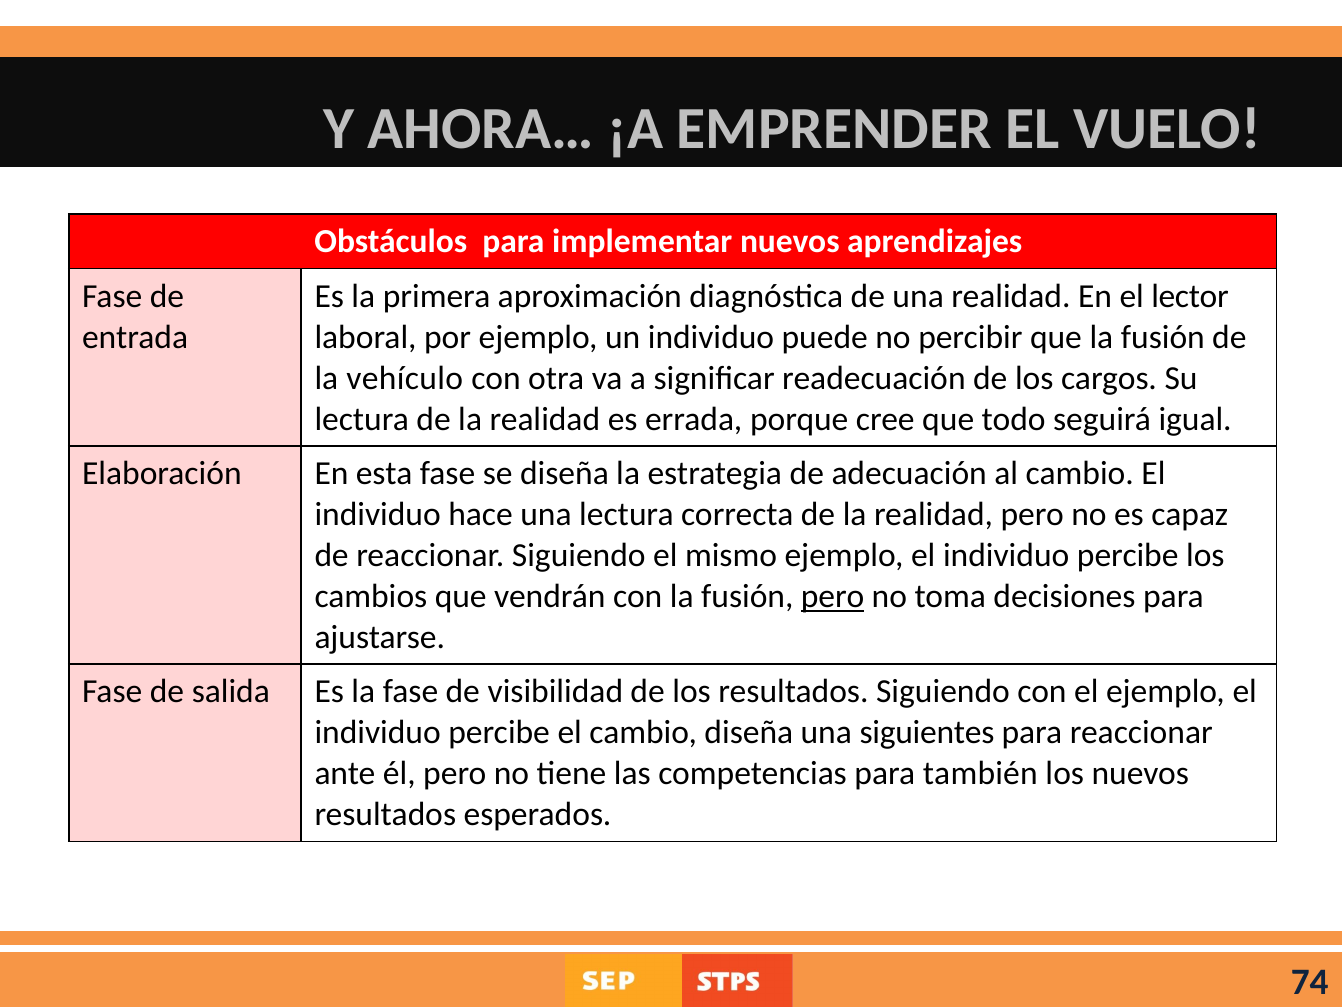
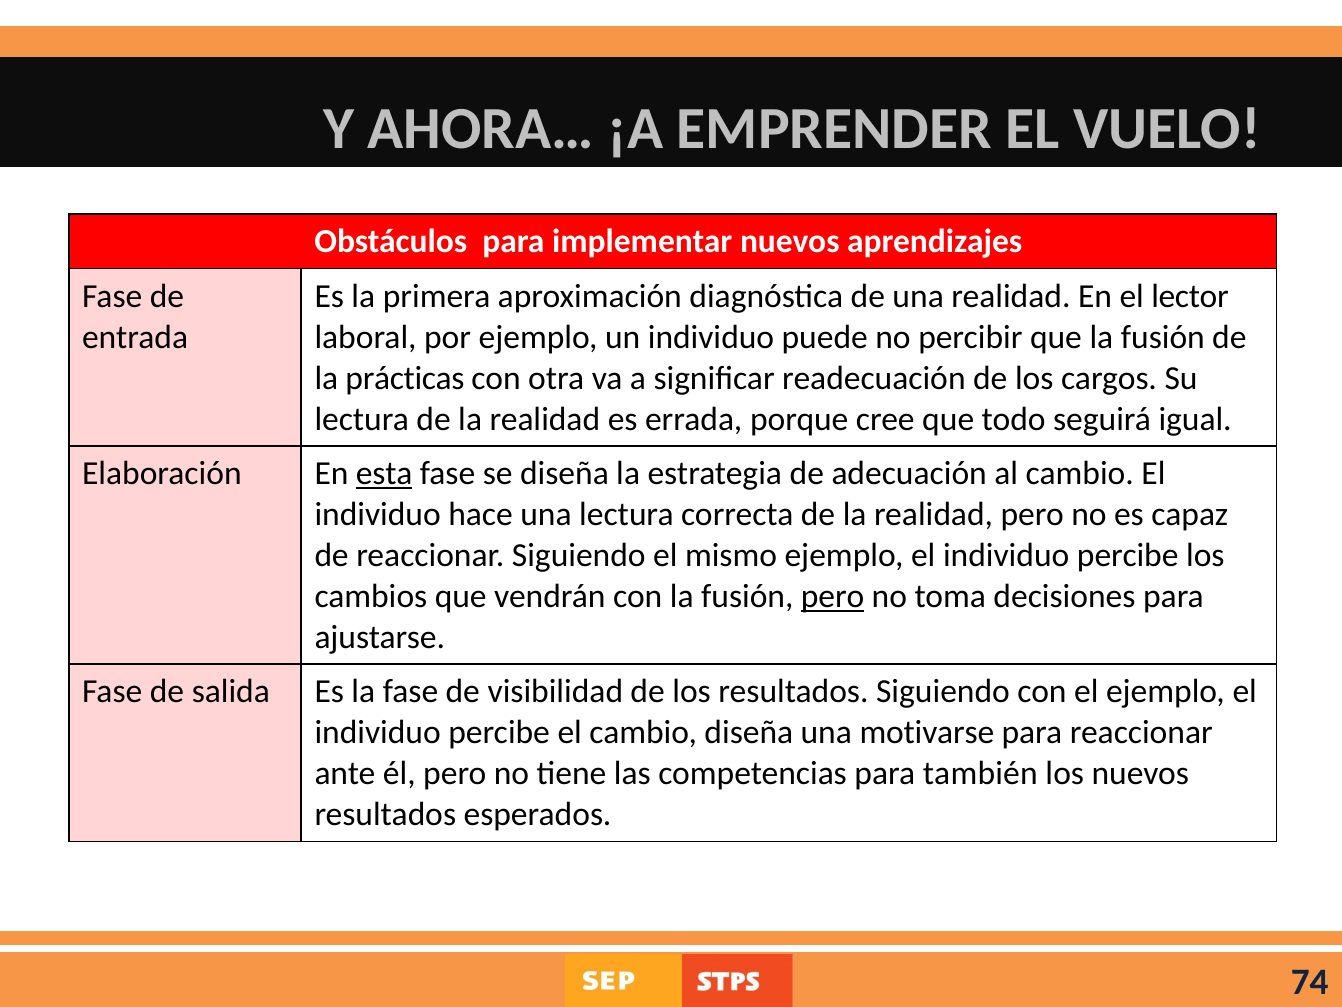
vehículo: vehículo -> prácticas
esta underline: none -> present
siguientes: siguientes -> motivarse
